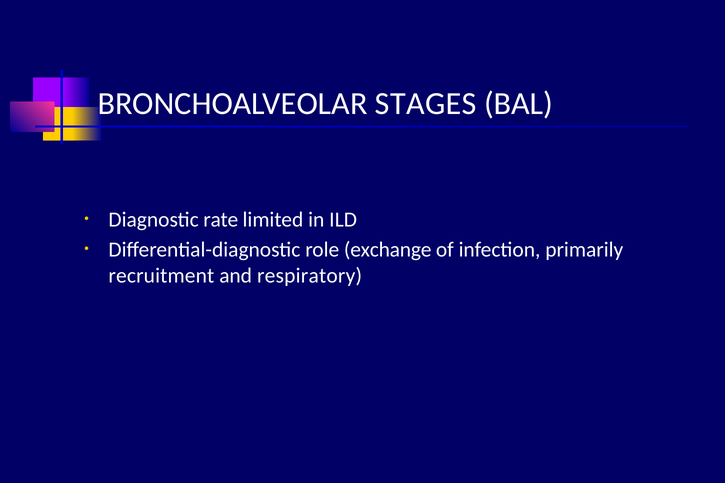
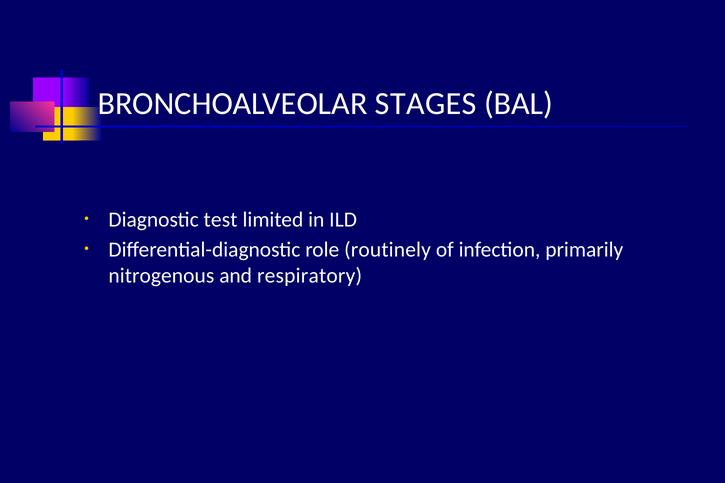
rate: rate -> test
exchange: exchange -> routinely
recruitment: recruitment -> nitrogenous
